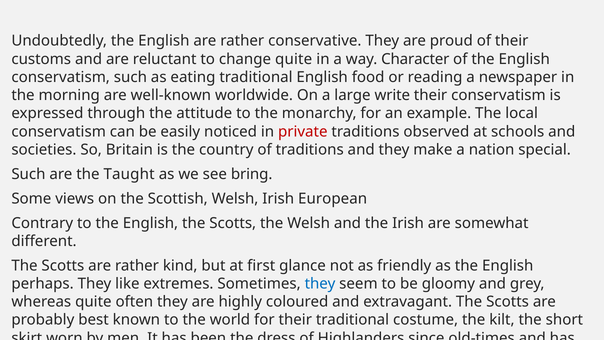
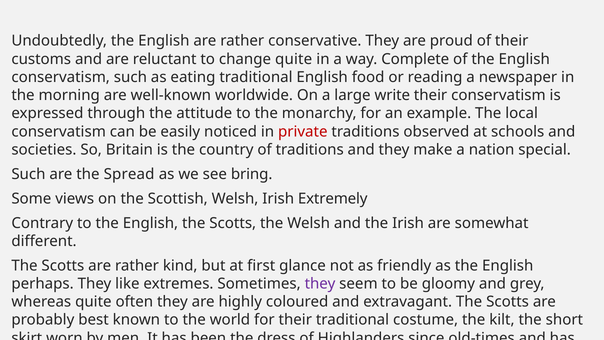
Character: Character -> Complete
Taught: Taught -> Spread
European: European -> Extremely
they at (320, 284) colour: blue -> purple
